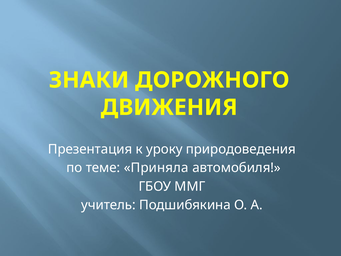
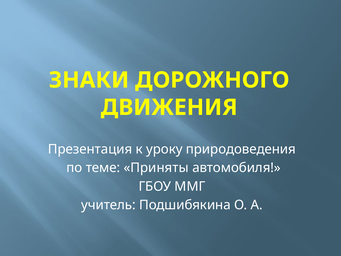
Приняла: Приняла -> Приняты
